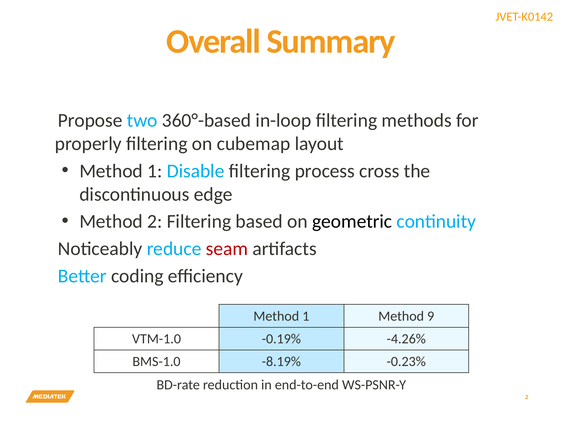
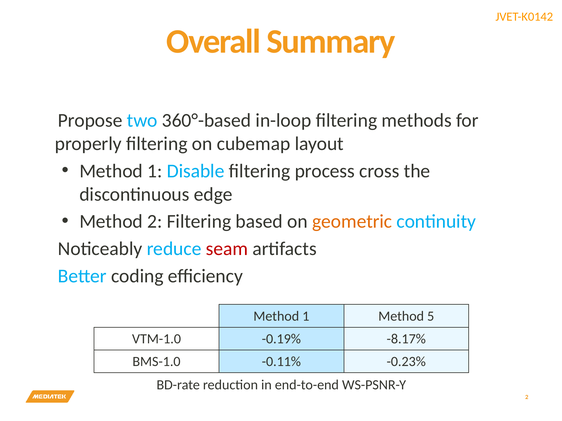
geometric colour: black -> orange
9: 9 -> 5
-4.26%: -4.26% -> -8.17%
-8.19%: -8.19% -> -0.11%
